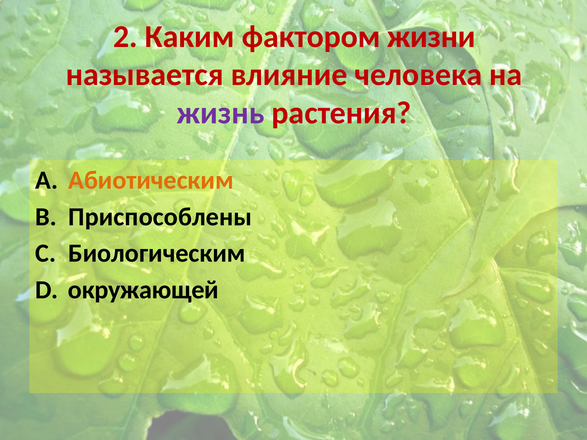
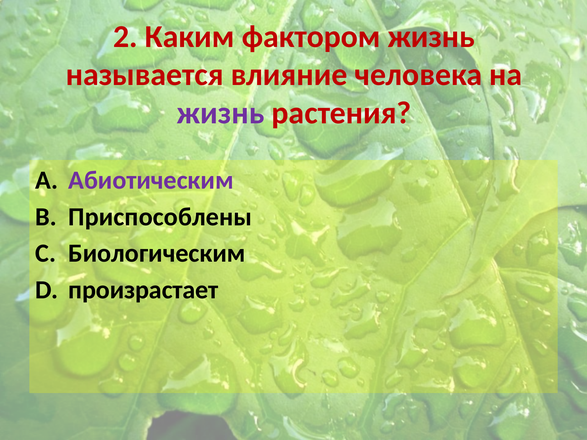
фактором жизни: жизни -> жизнь
Абиотическим colour: orange -> purple
окружающей: окружающей -> произрастает
